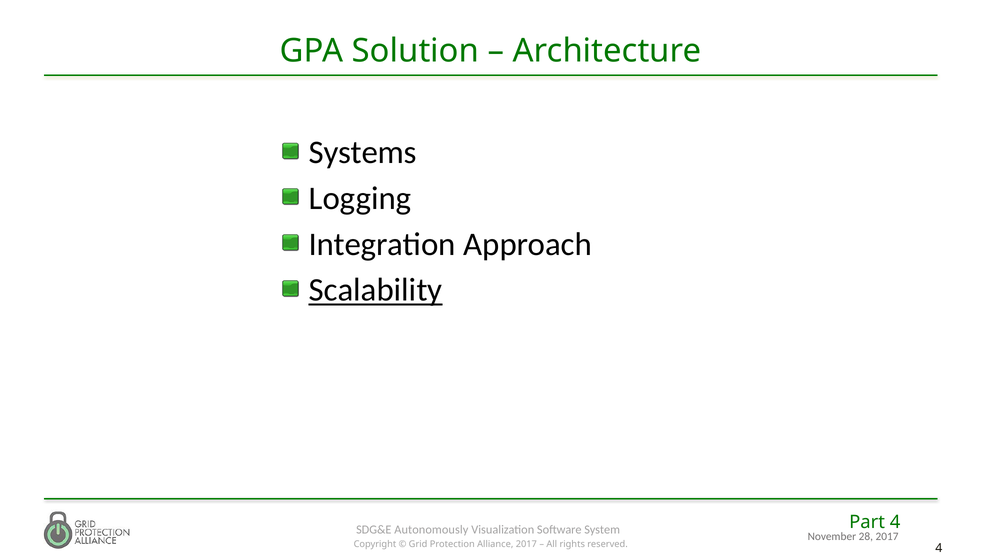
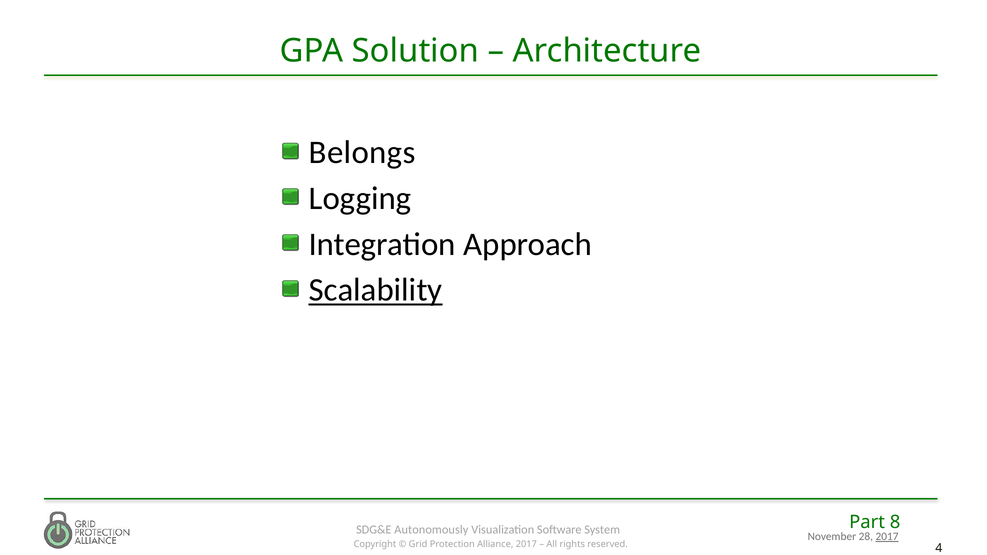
Systems: Systems -> Belongs
Part 4: 4 -> 8
2017 at (887, 537) underline: none -> present
